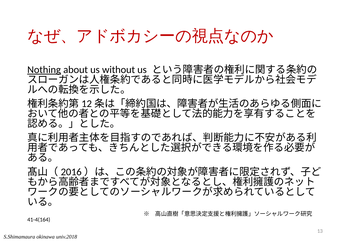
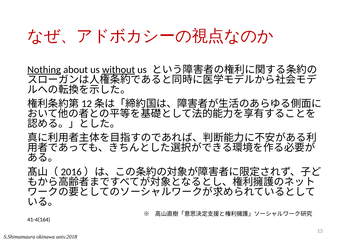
without underline: none -> present
